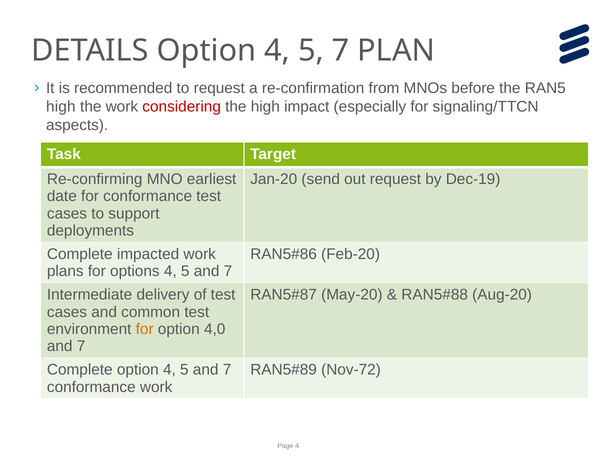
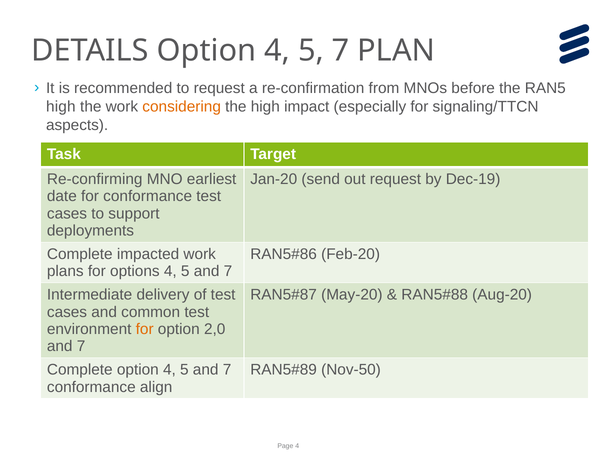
considering colour: red -> orange
4,0: 4,0 -> 2,0
Nov-72: Nov-72 -> Nov-50
conformance work: work -> align
